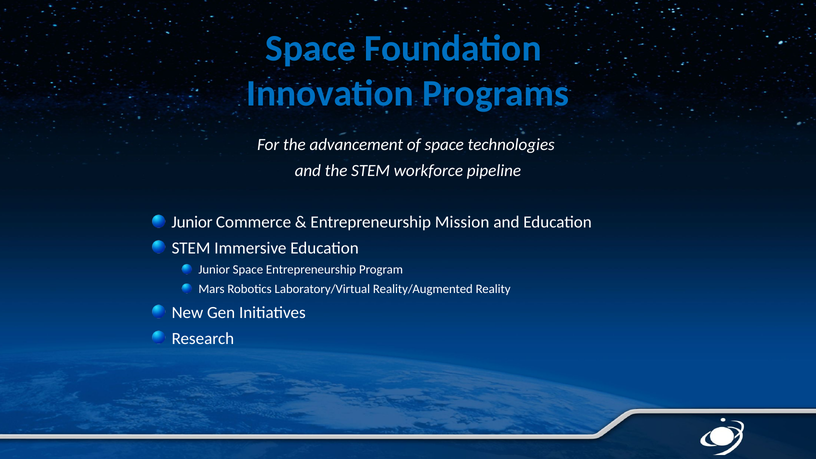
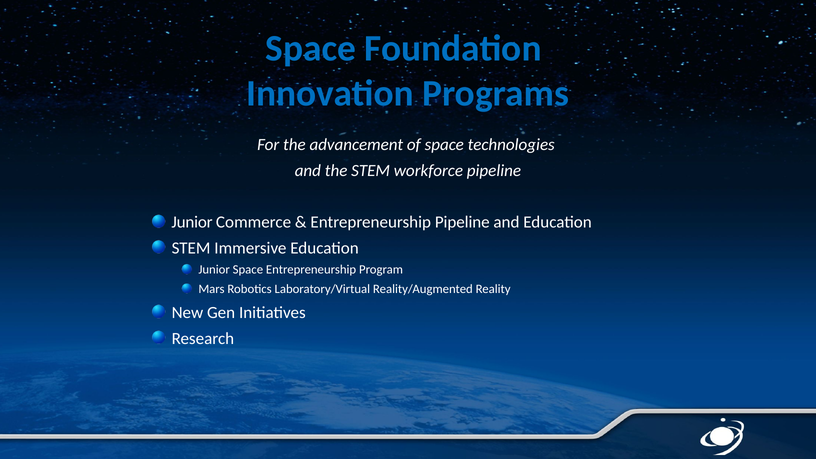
Entrepreneurship Mission: Mission -> Pipeline
